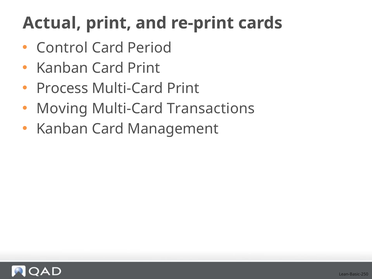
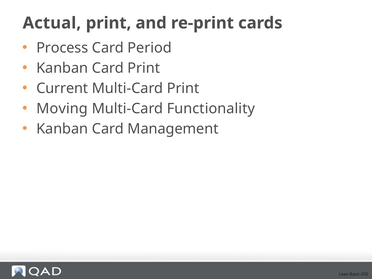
Control: Control -> Process
Process: Process -> Current
Transactions: Transactions -> Functionality
